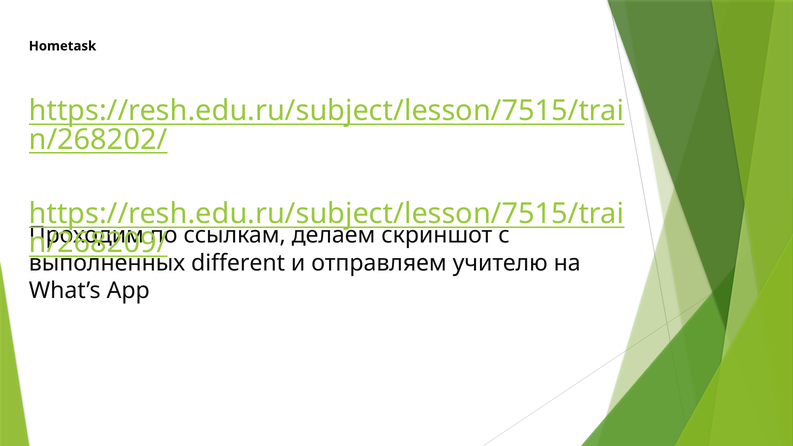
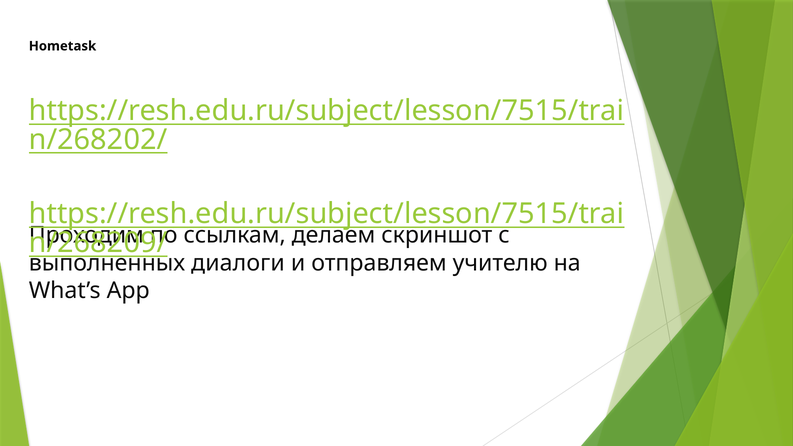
different: different -> диалоги
